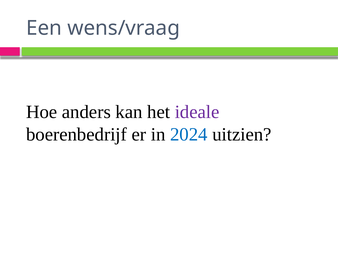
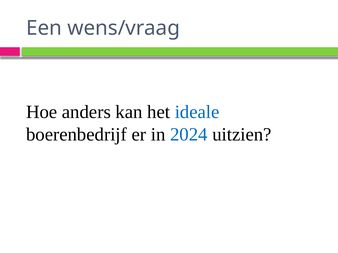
ideale colour: purple -> blue
